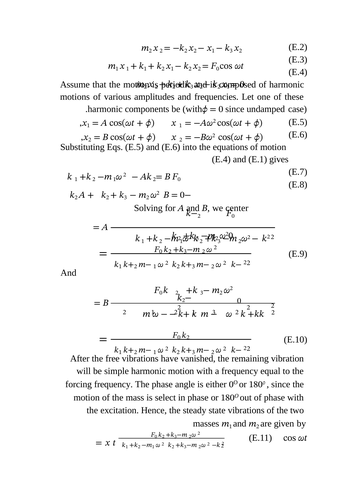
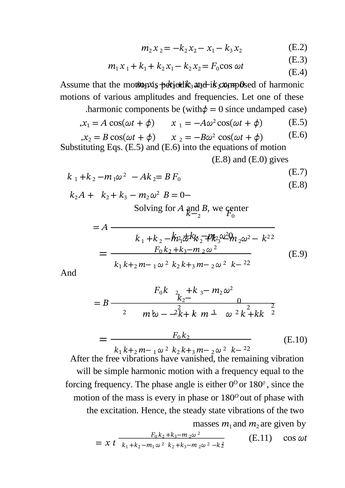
E.4 at (221, 159): E.4 -> E.8
E.1: E.1 -> E.0
select: select -> every
